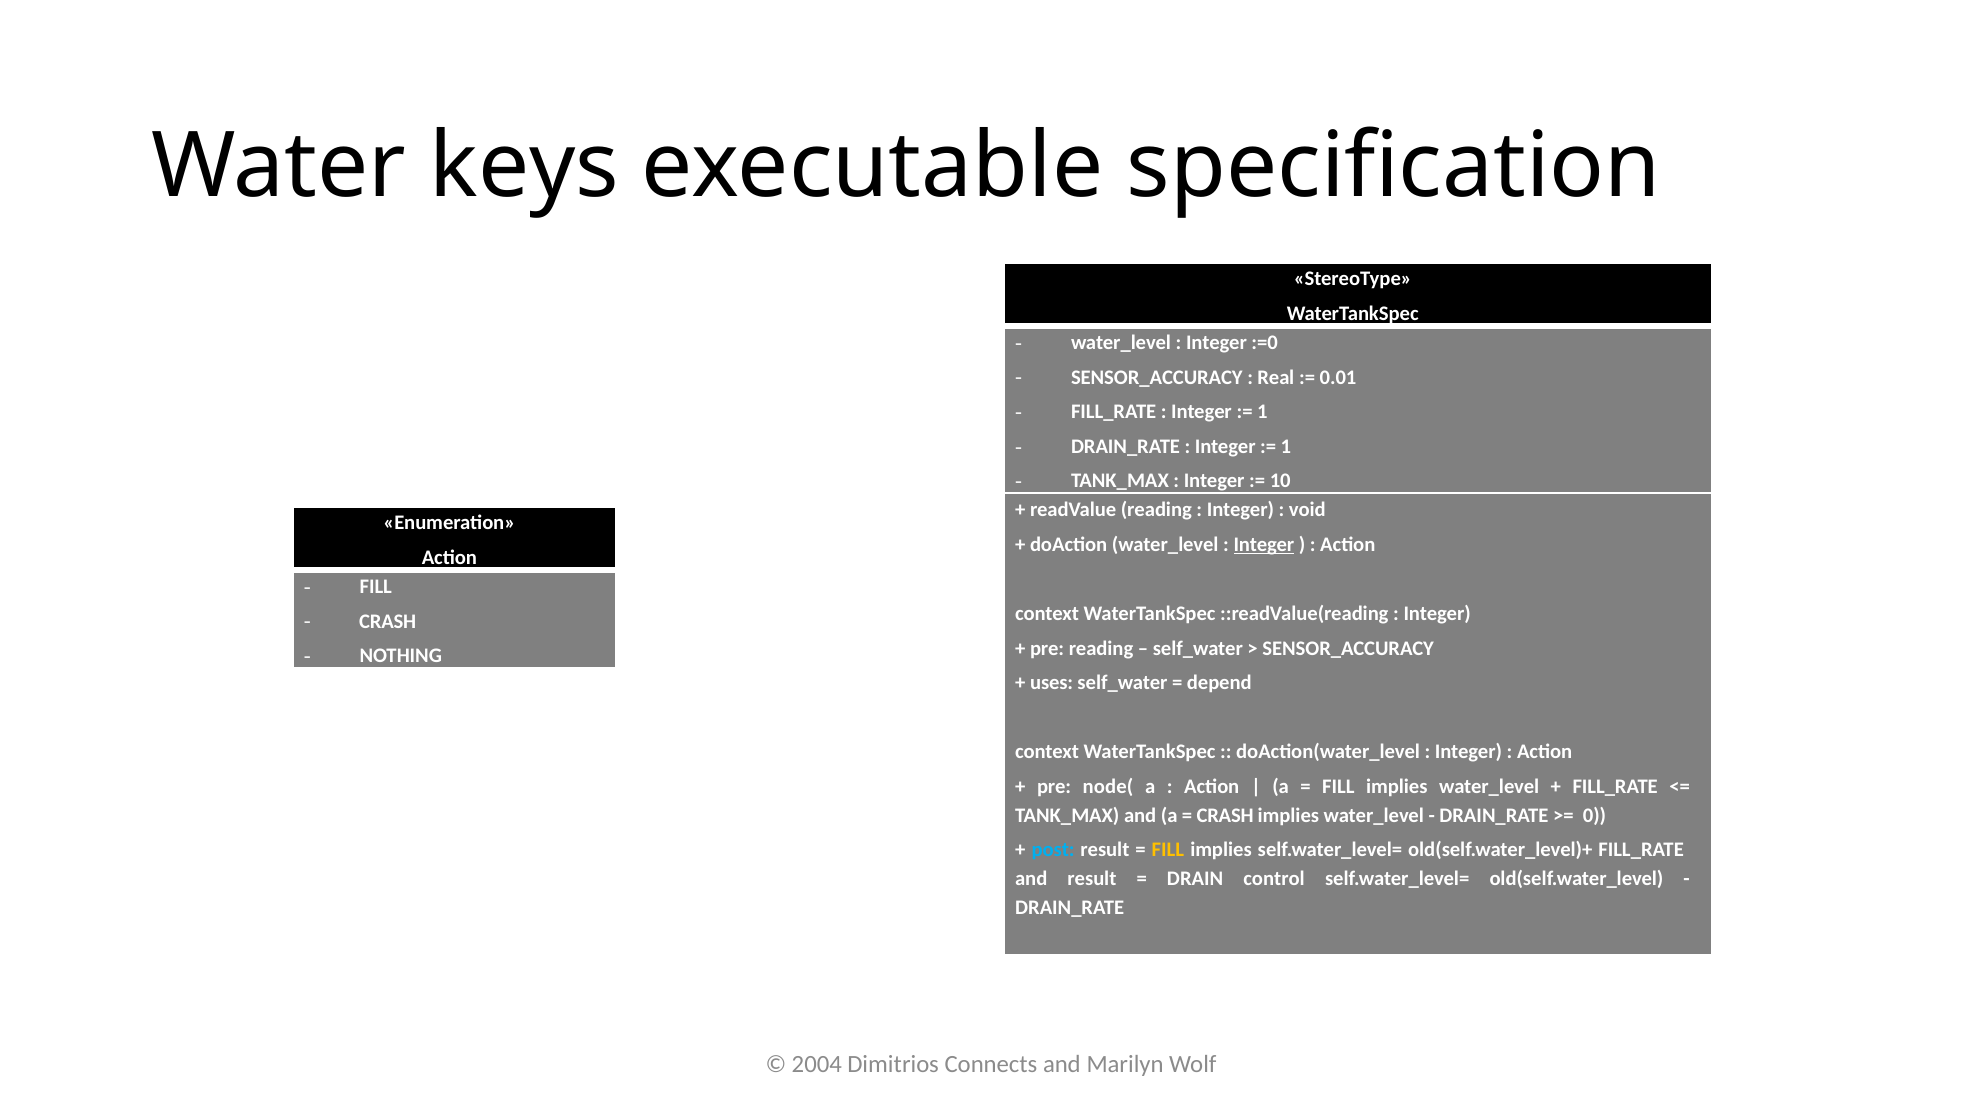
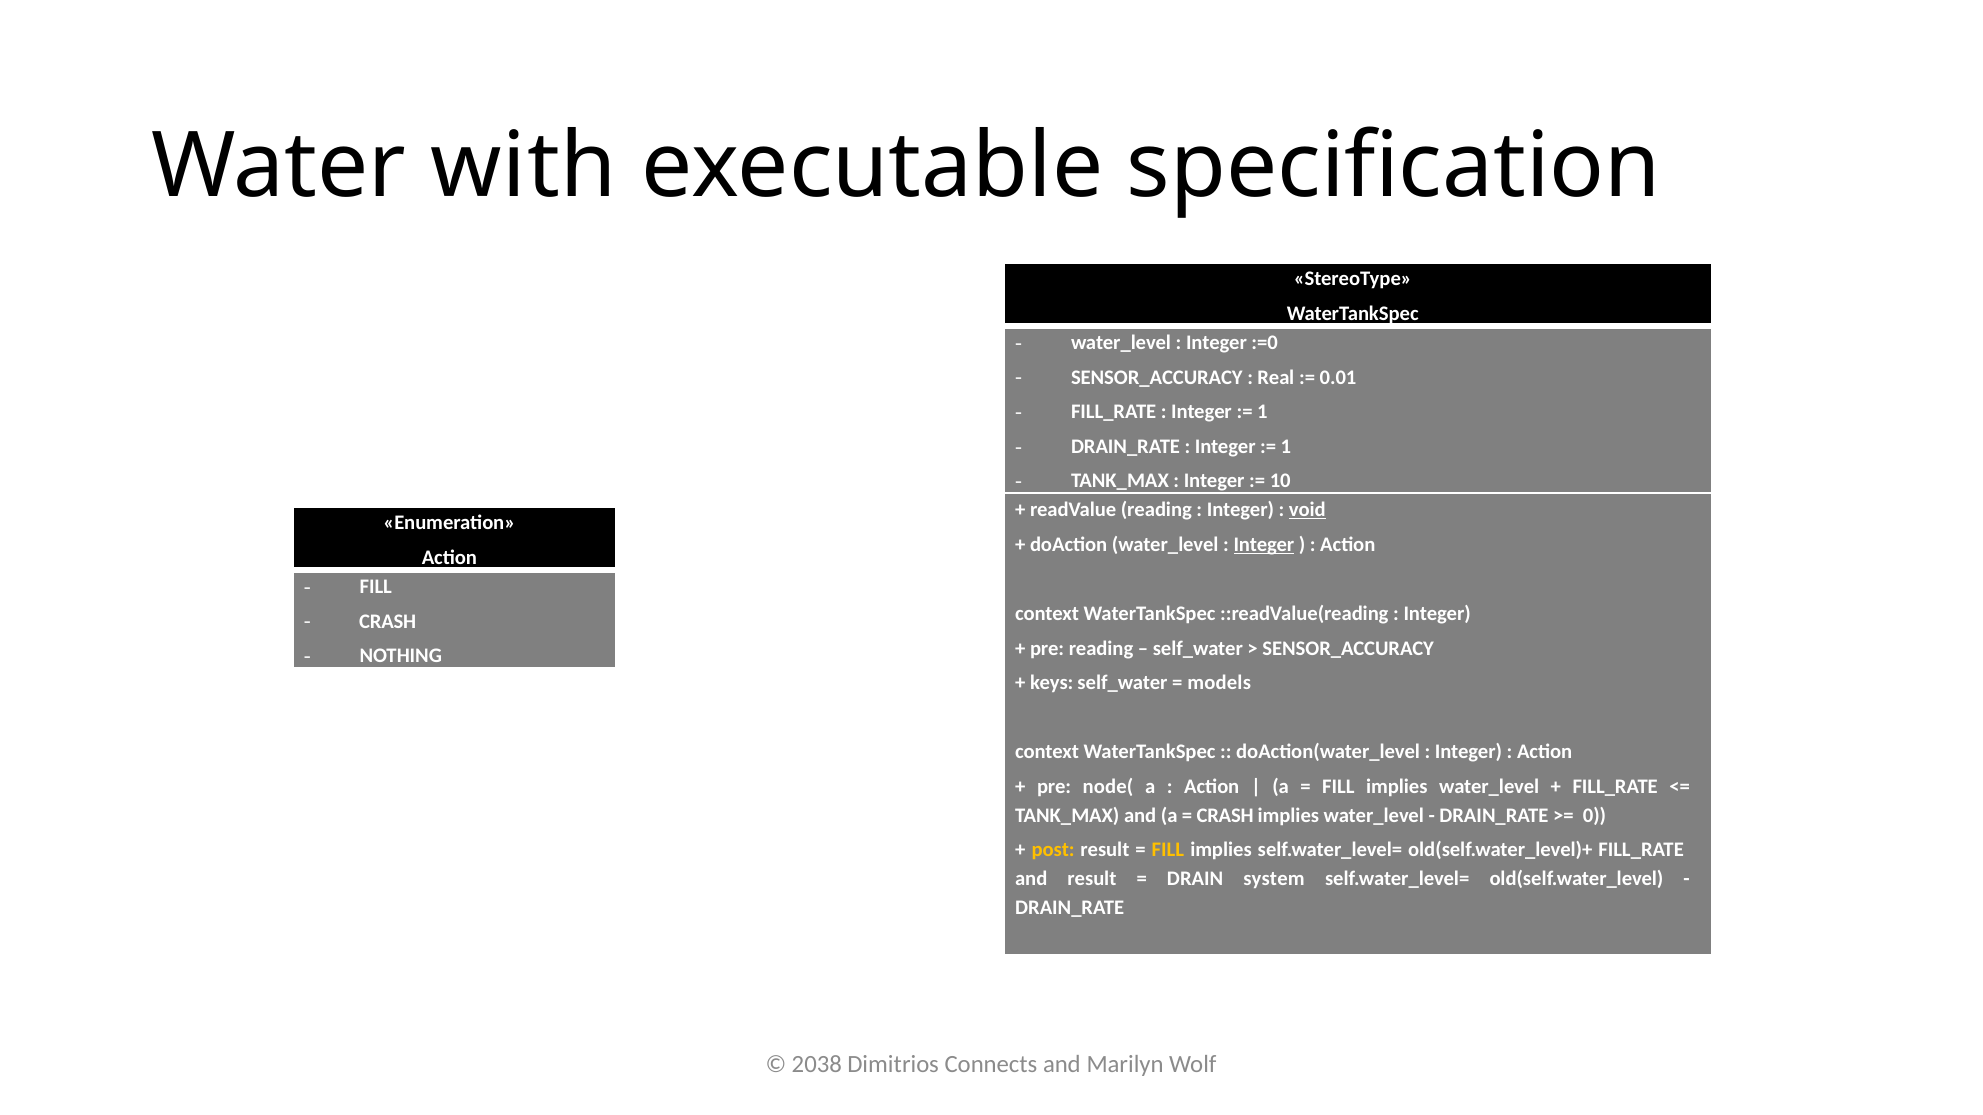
keys: keys -> with
void underline: none -> present
uses: uses -> keys
depend: depend -> models
post colour: light blue -> yellow
control: control -> system
2004: 2004 -> 2038
